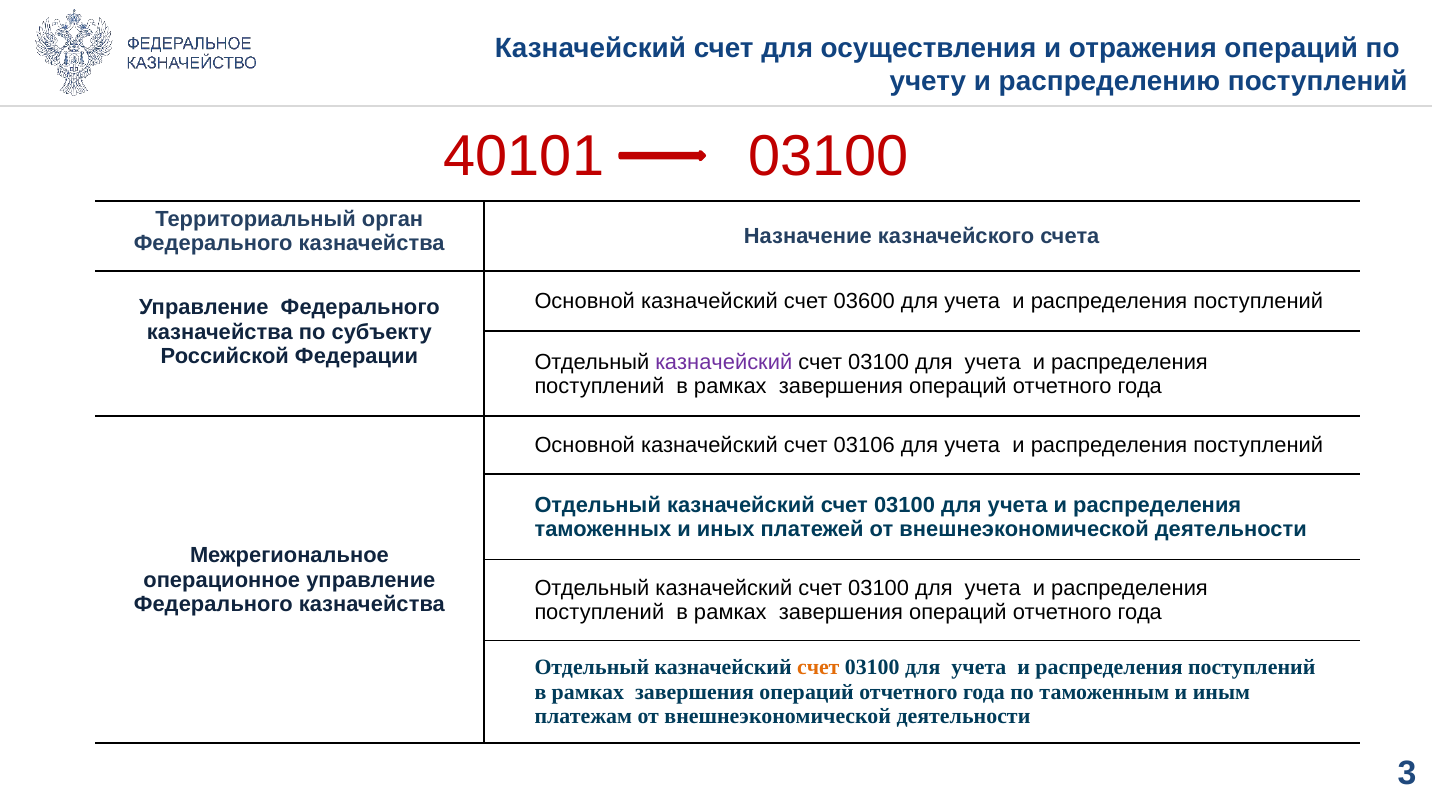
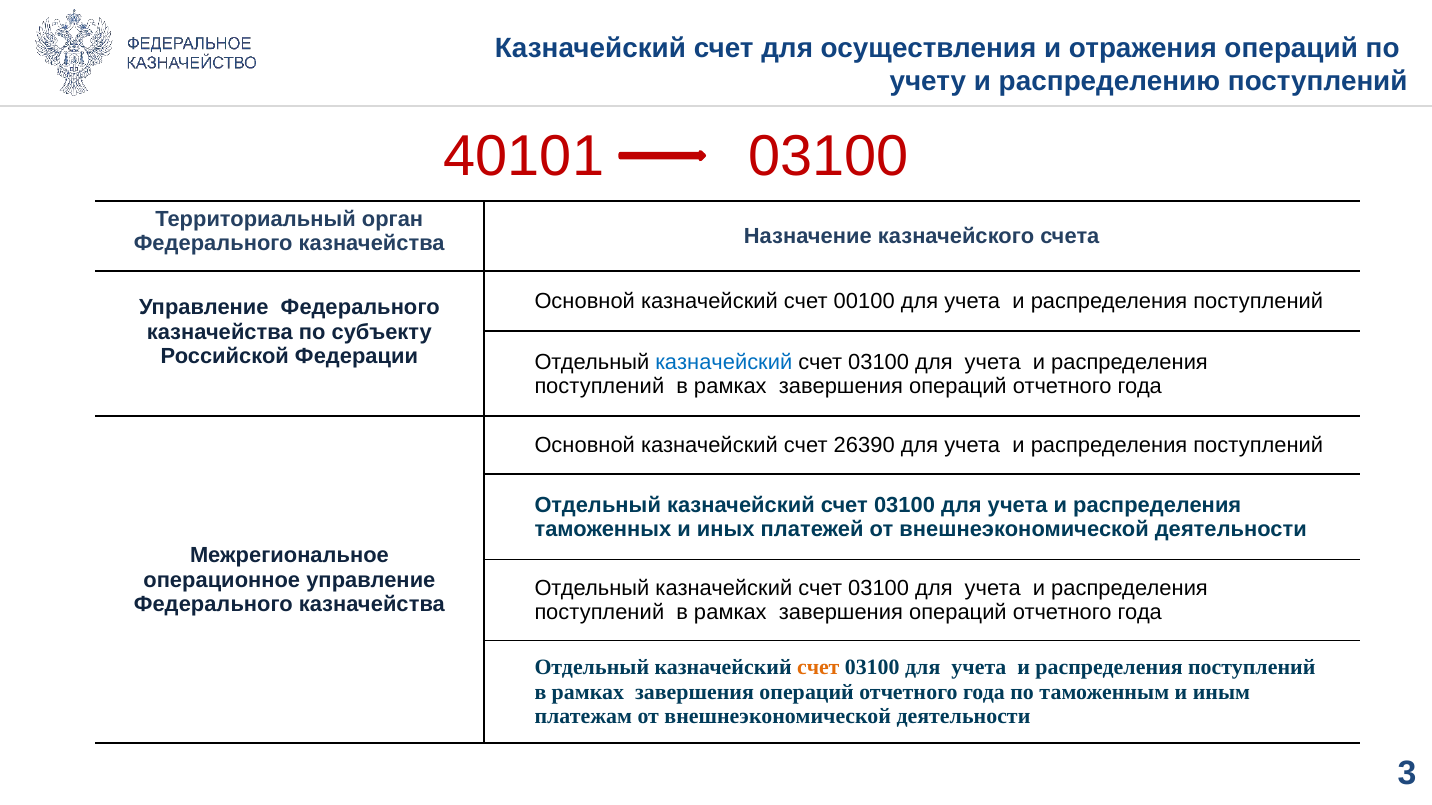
03600: 03600 -> 00100
казначейский at (724, 362) colour: purple -> blue
03106: 03106 -> 26390
